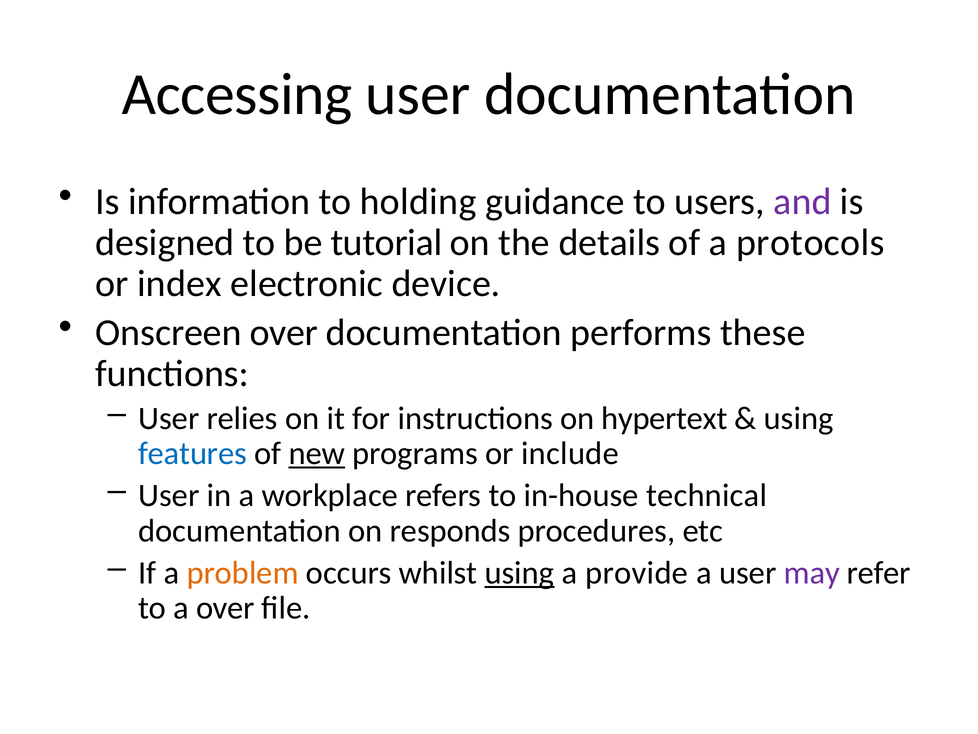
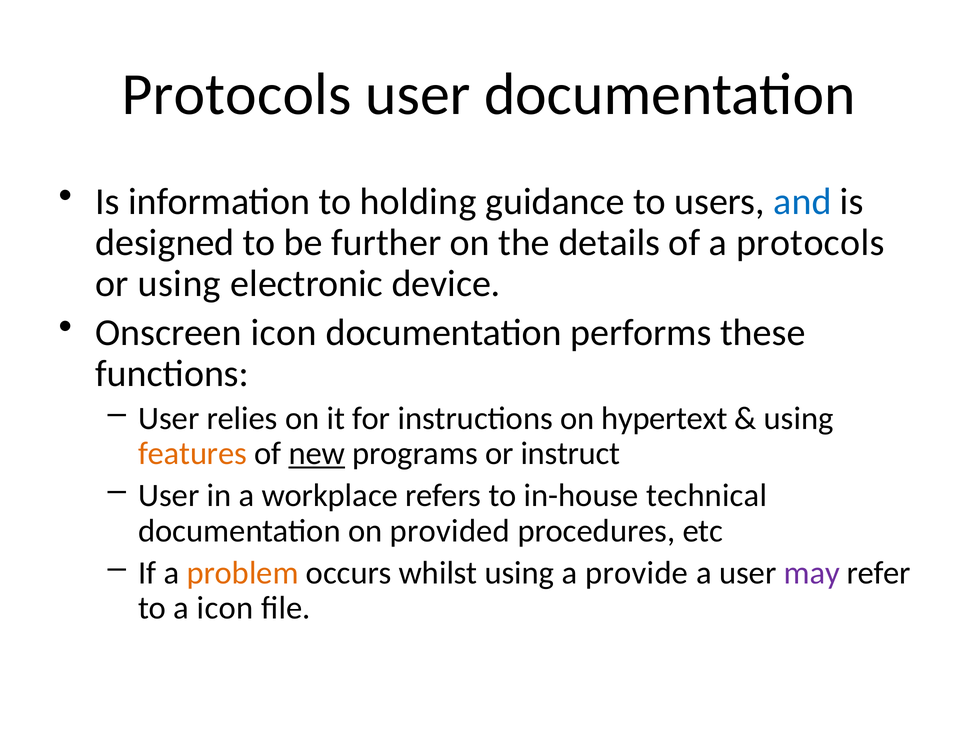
Accessing at (237, 95): Accessing -> Protocols
and colour: purple -> blue
tutorial: tutorial -> further
or index: index -> using
Onscreen over: over -> icon
features colour: blue -> orange
include: include -> instruct
responds: responds -> provided
using at (519, 572) underline: present -> none
a over: over -> icon
